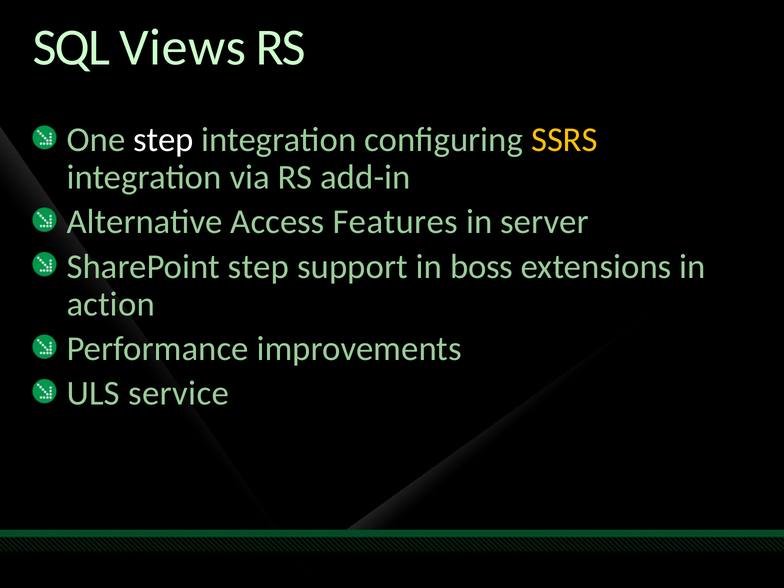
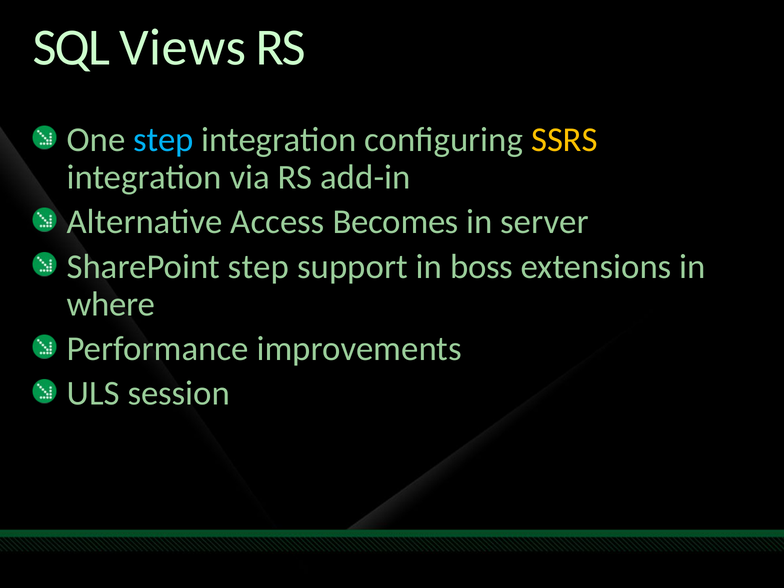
step at (163, 140) colour: white -> light blue
Features: Features -> Becomes
action: action -> where
service: service -> session
